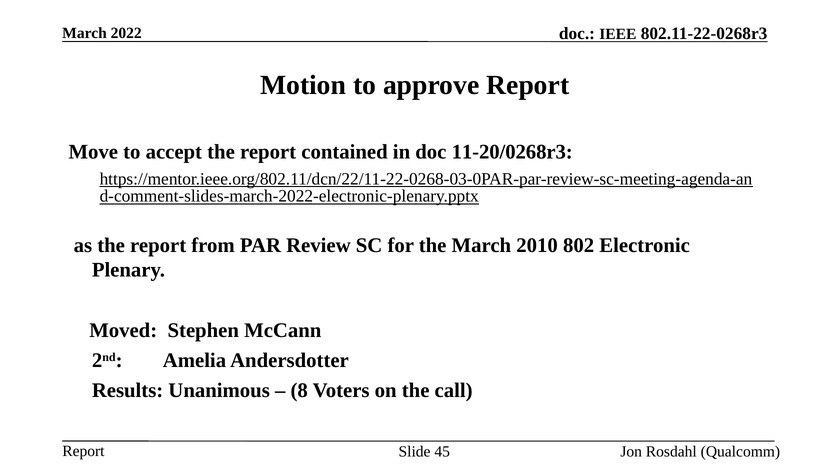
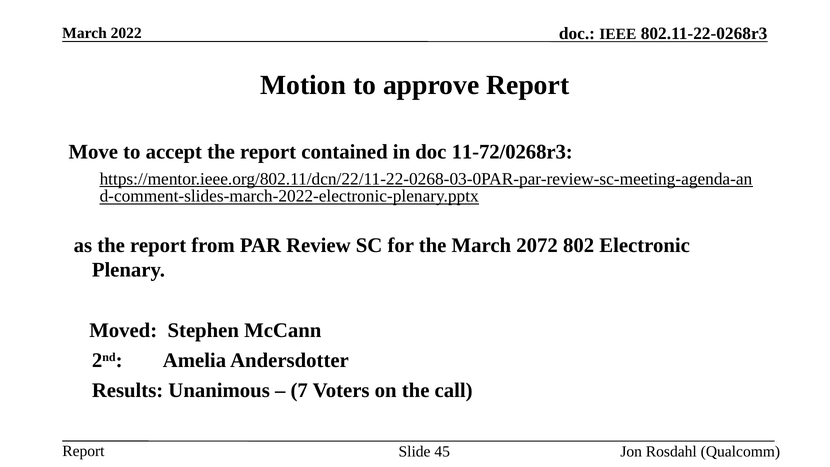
11-20/0268r3: 11-20/0268r3 -> 11-72/0268r3
2010: 2010 -> 2072
8: 8 -> 7
